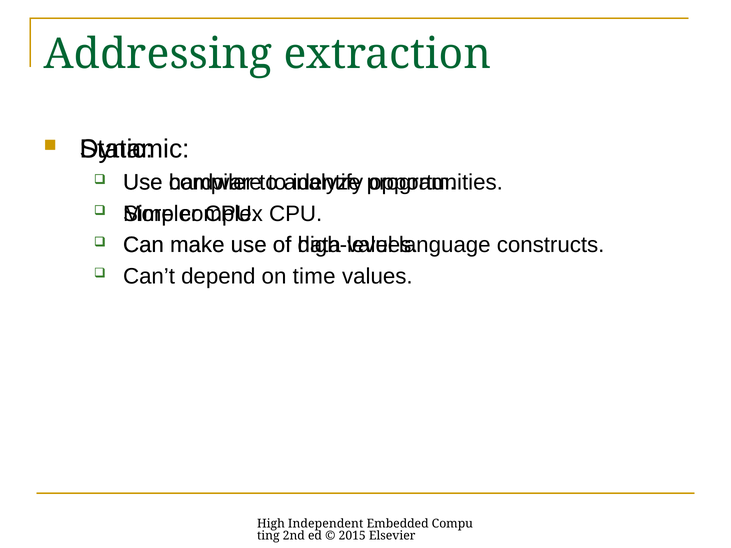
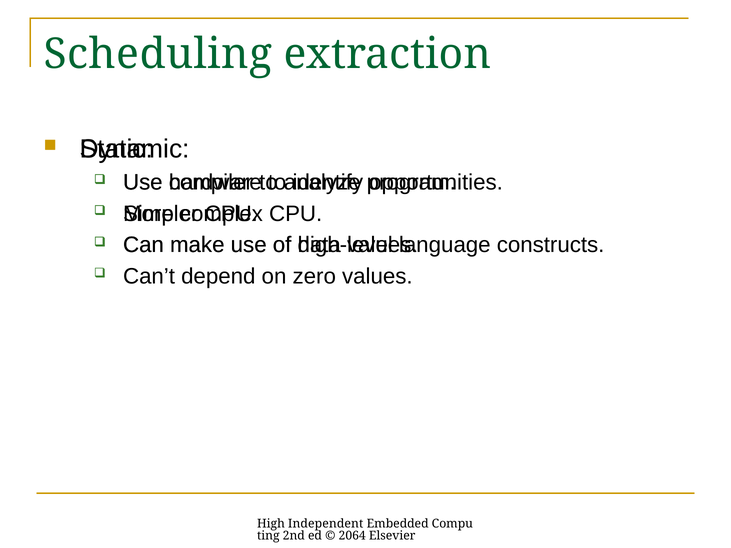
Addressing: Addressing -> Scheduling
time: time -> zero
2015: 2015 -> 2064
